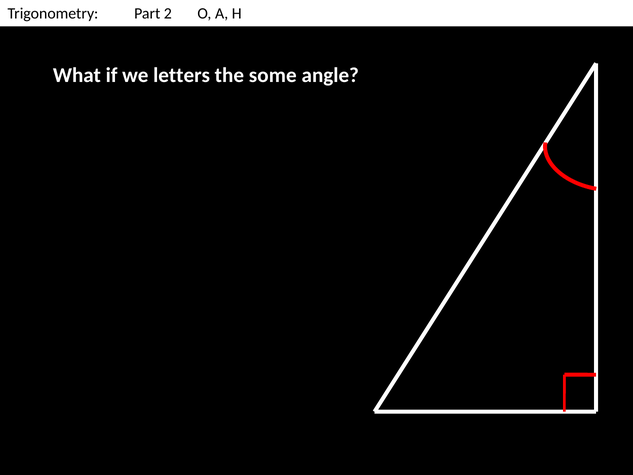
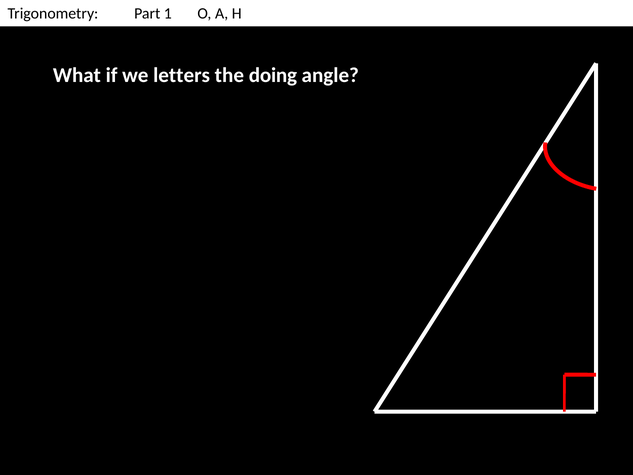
2: 2 -> 1
some: some -> doing
